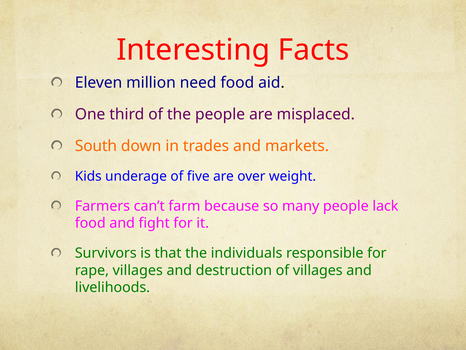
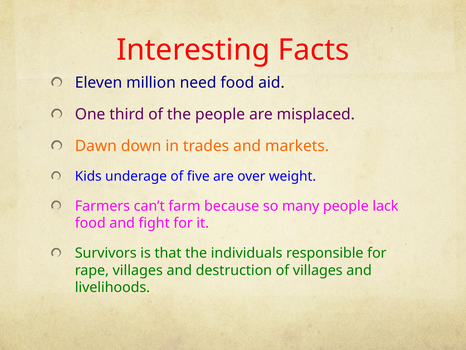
South: South -> Dawn
